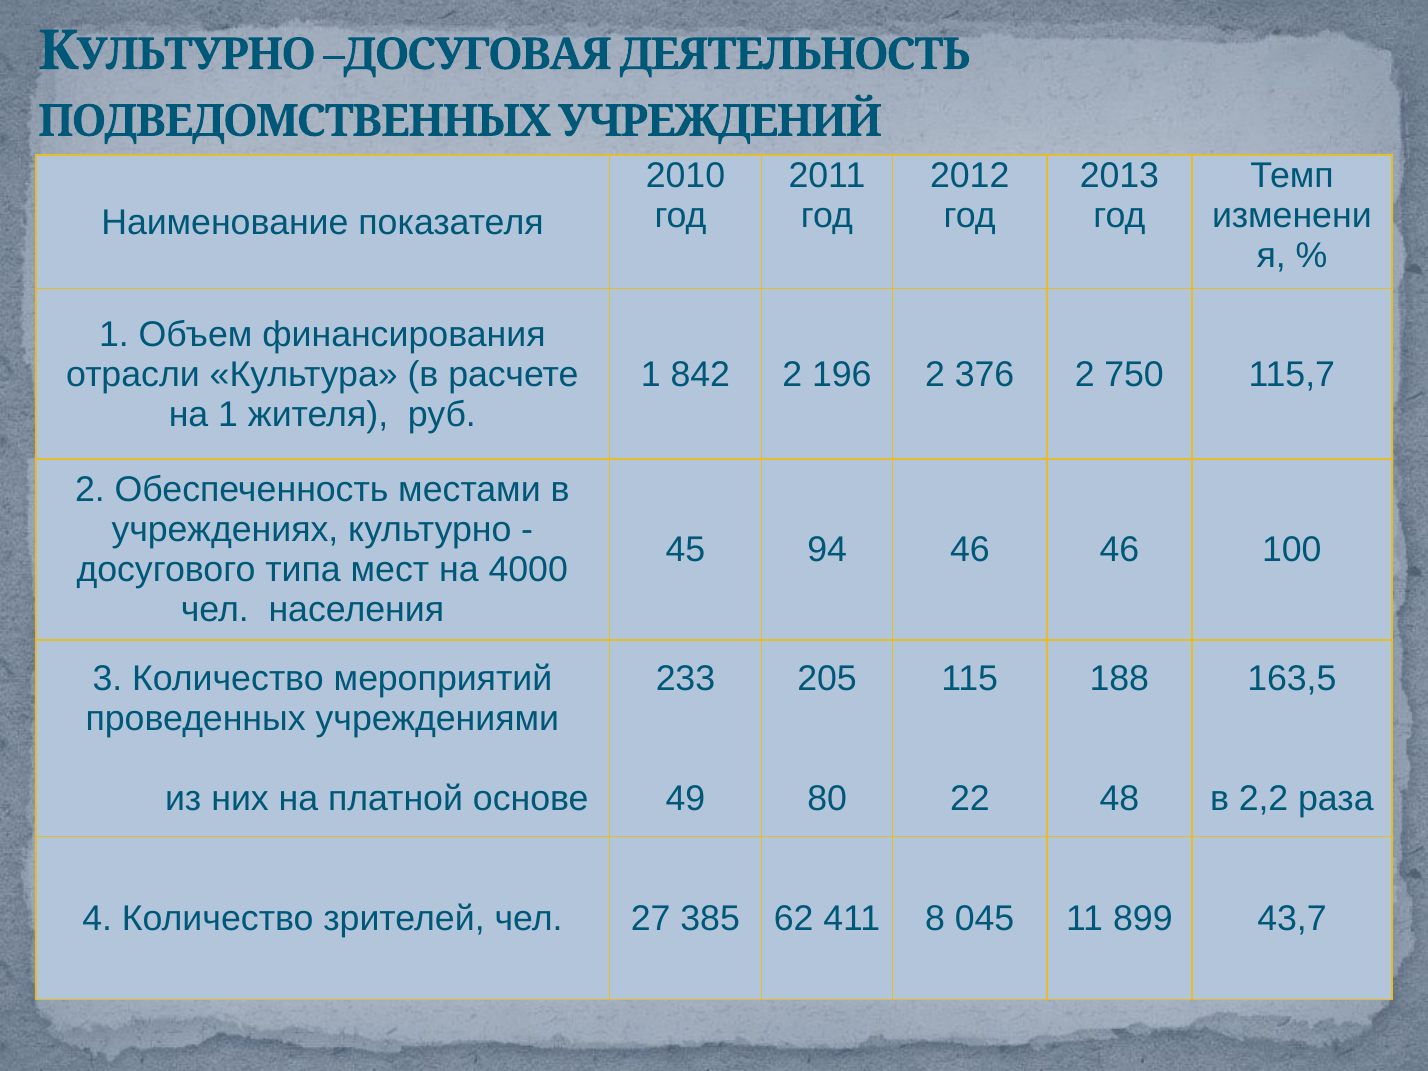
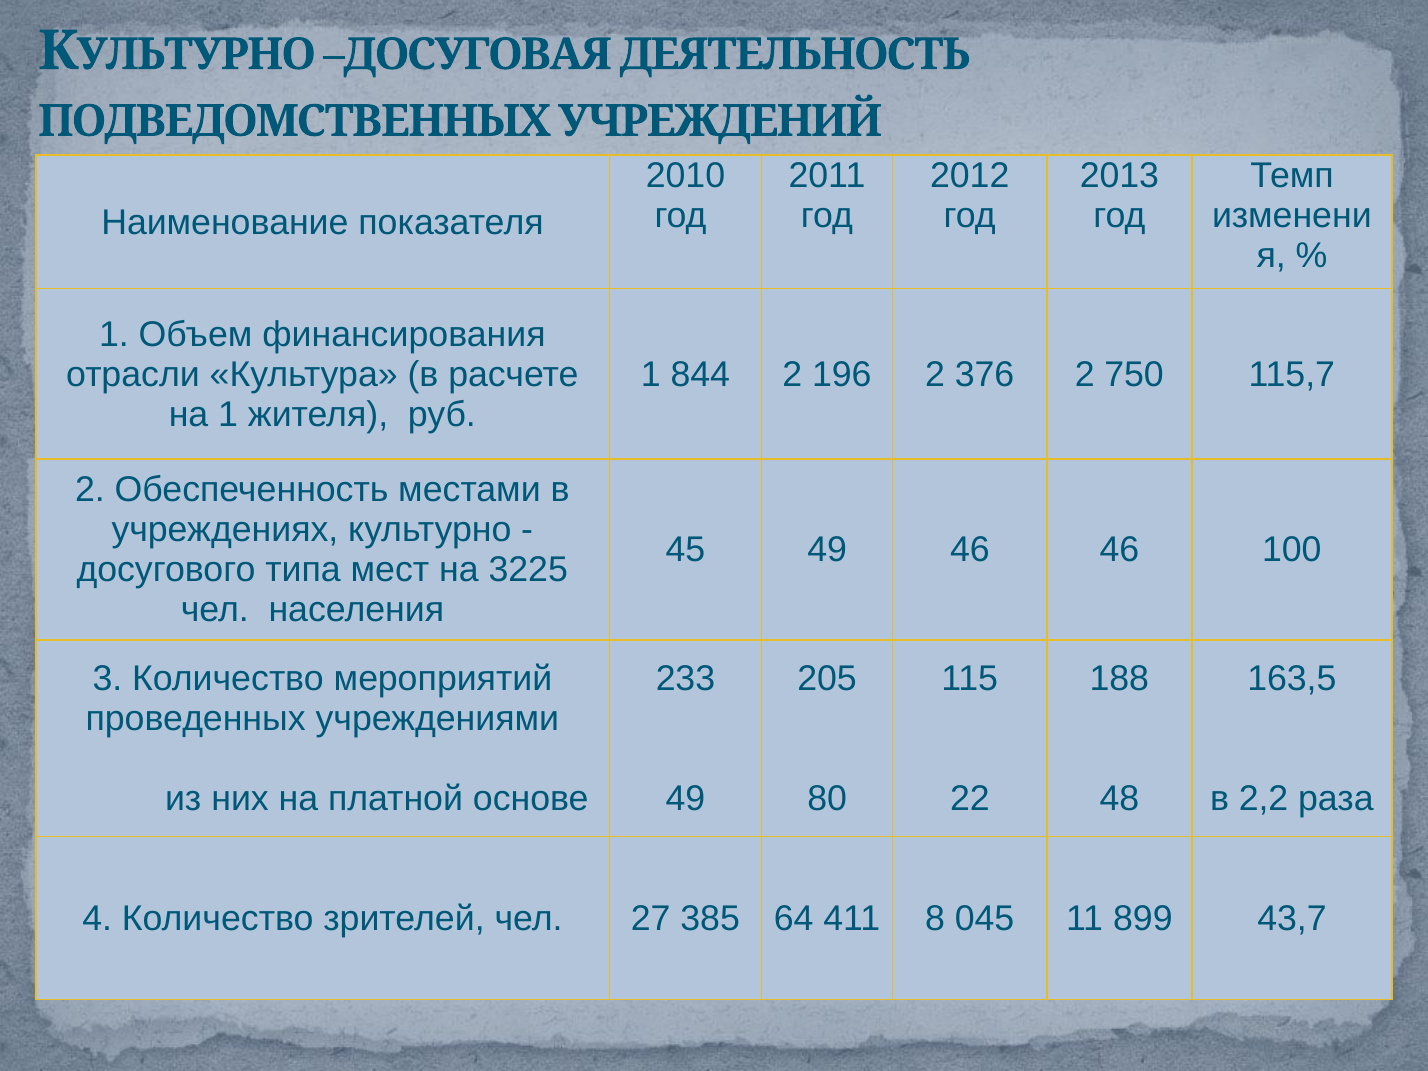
842: 842 -> 844
45 94: 94 -> 49
4000: 4000 -> 3225
62: 62 -> 64
